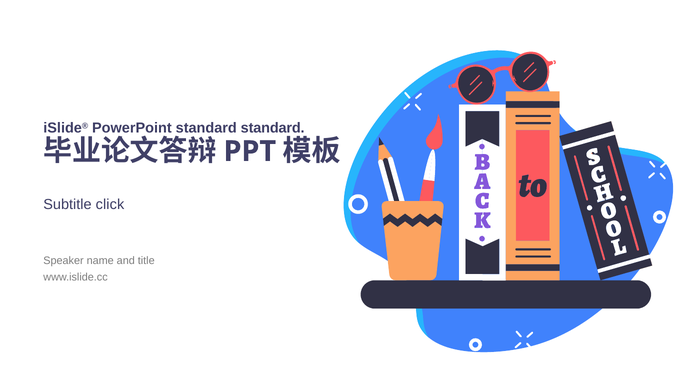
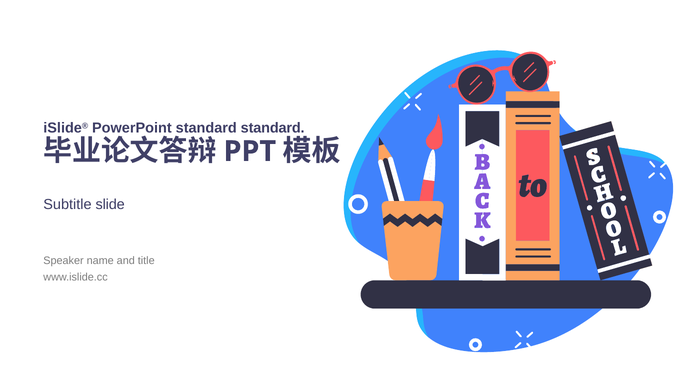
click: click -> slide
